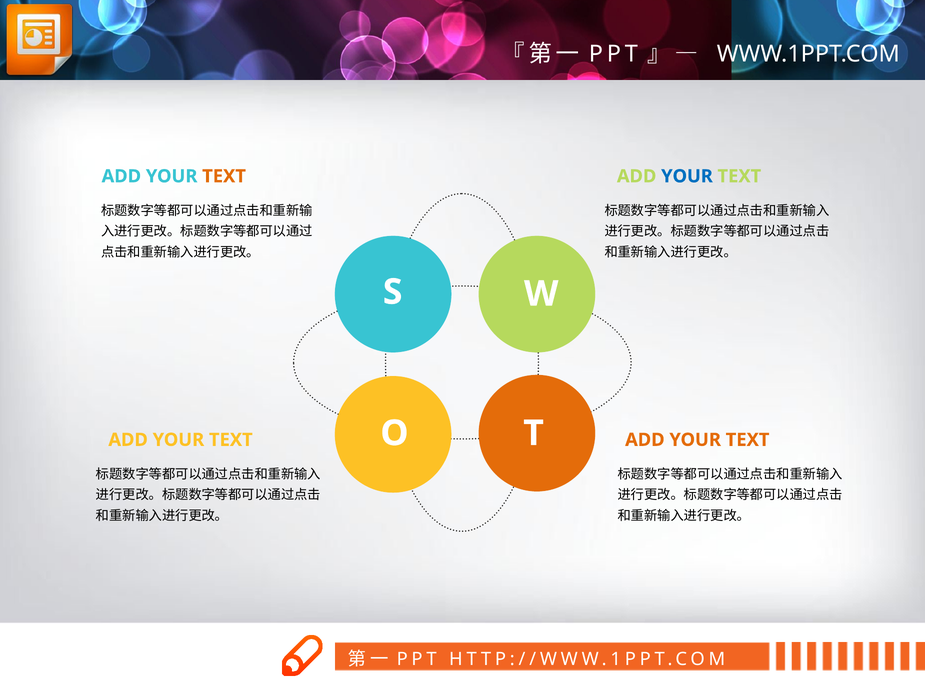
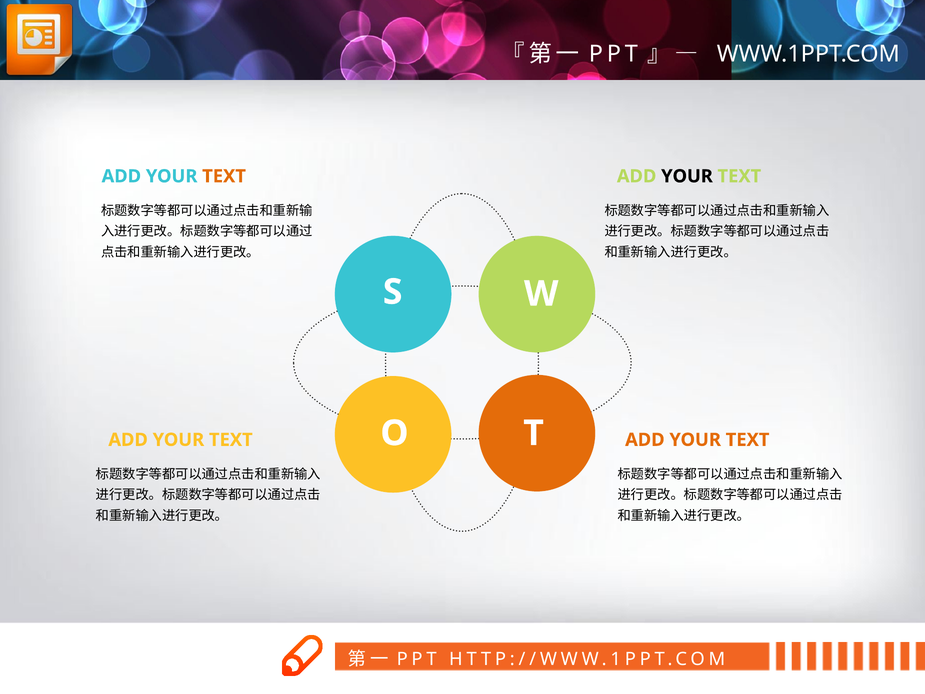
YOUR at (687, 176) colour: blue -> black
